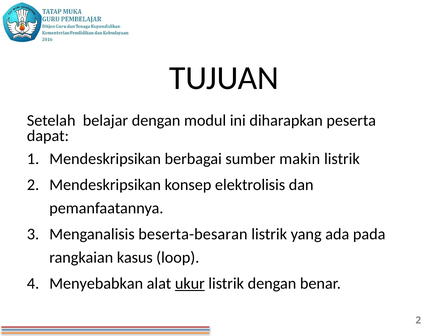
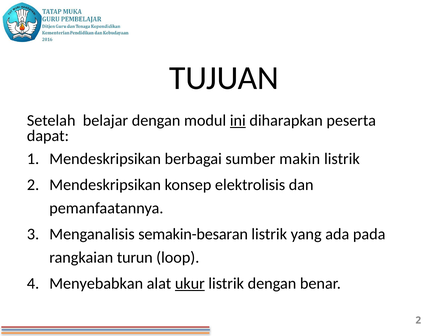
ini underline: none -> present
beserta-besaran: beserta-besaran -> semakin-besaran
kasus: kasus -> turun
